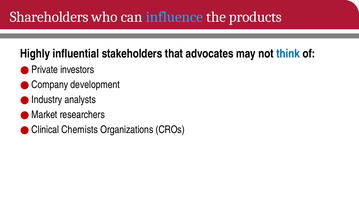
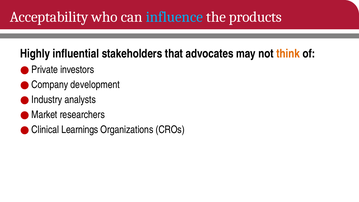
Shareholders: Shareholders -> Acceptability
think colour: blue -> orange
Chemists: Chemists -> Learnings
